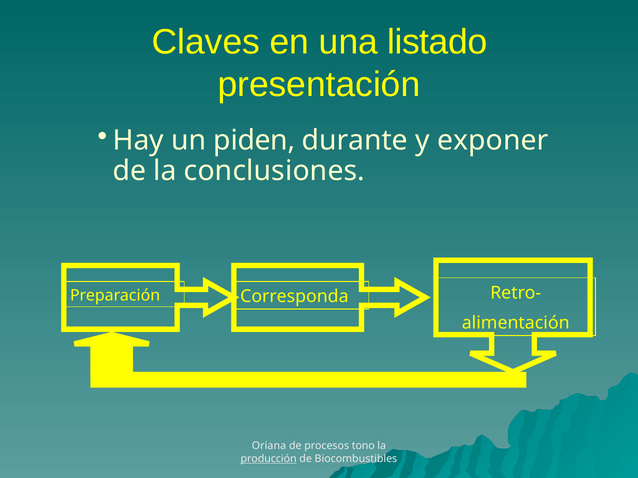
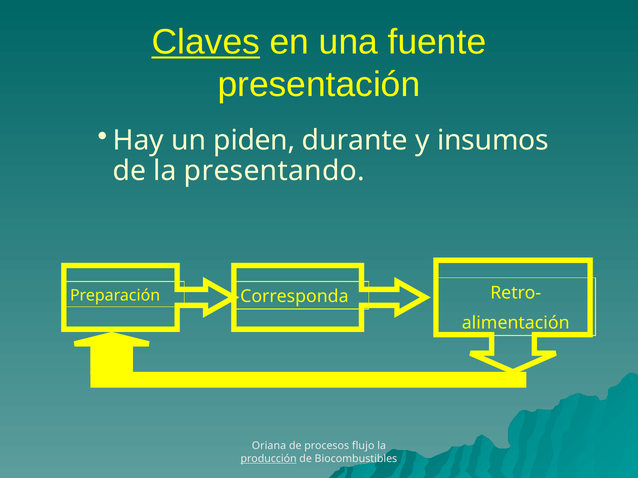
Claves underline: none -> present
listado: listado -> fuente
exponer: exponer -> insumos
conclusiones: conclusiones -> presentando
tono: tono -> flujo
